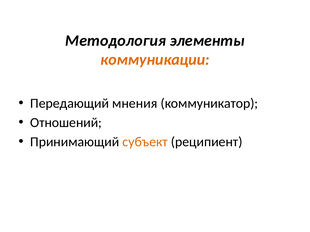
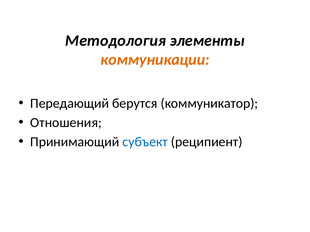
мнения: мнения -> берутся
Отношений: Отношений -> Отношения
субъект colour: orange -> blue
